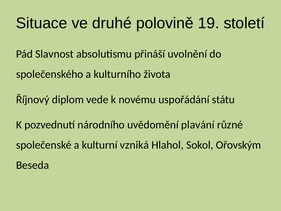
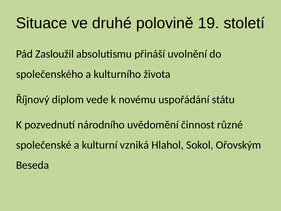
Slavnost: Slavnost -> Zasloužil
plavání: plavání -> činnost
